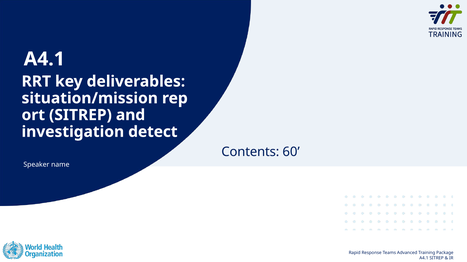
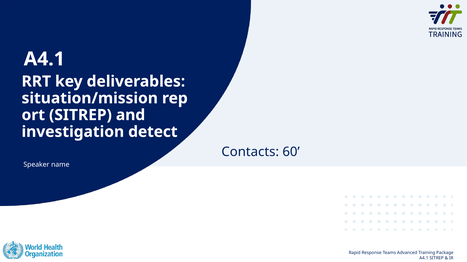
Contents: Contents -> Contacts
